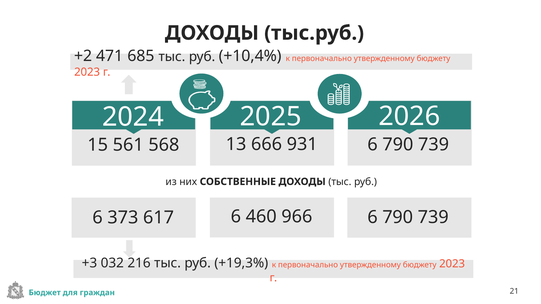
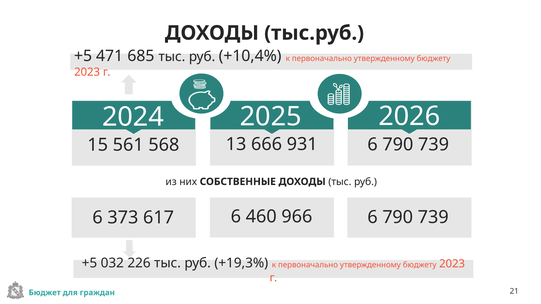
+2 at (83, 56): +2 -> +5
+3 at (89, 263): +3 -> +5
216: 216 -> 226
